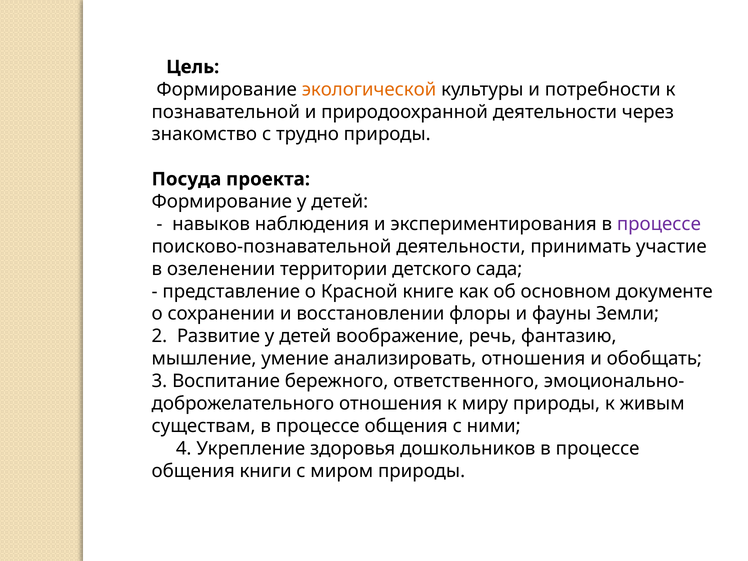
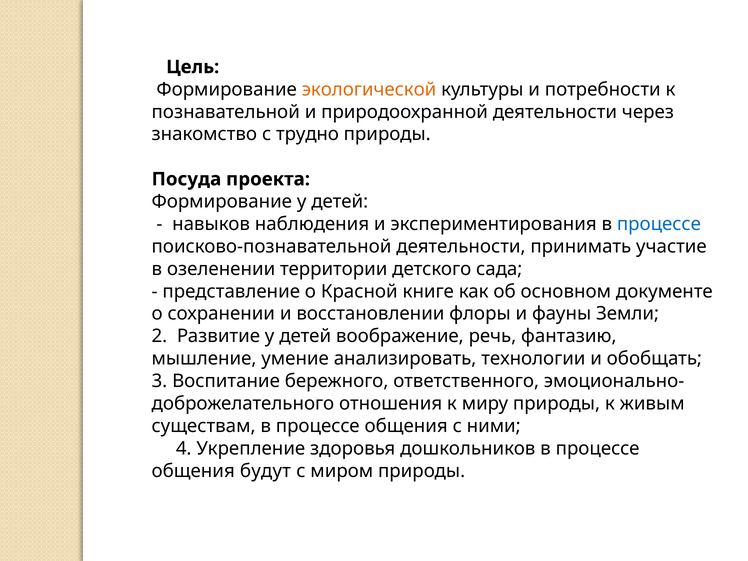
процессе at (659, 224) colour: purple -> blue
анализировать отношения: отношения -> технологии
книги: книги -> будут
